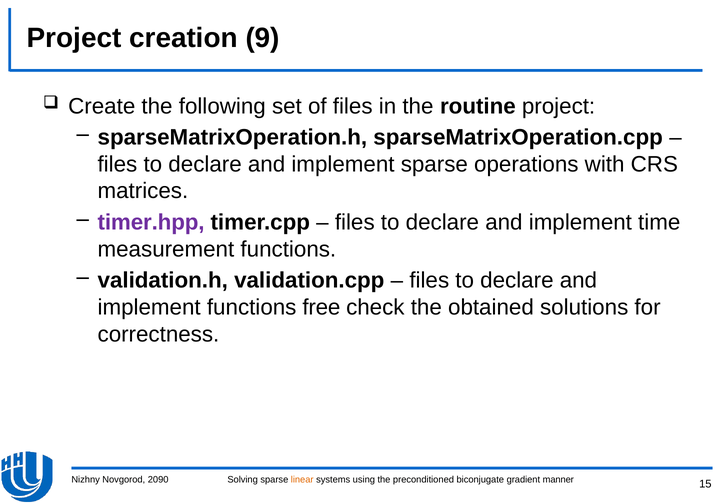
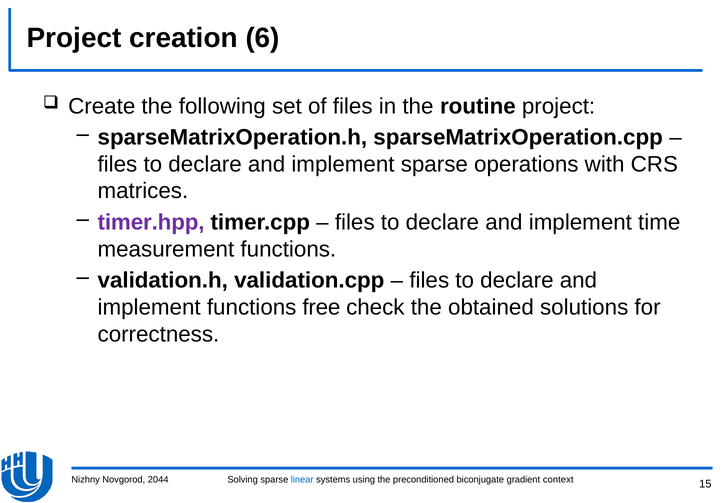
9: 9 -> 6
2090: 2090 -> 2044
linear colour: orange -> blue
manner: manner -> context
